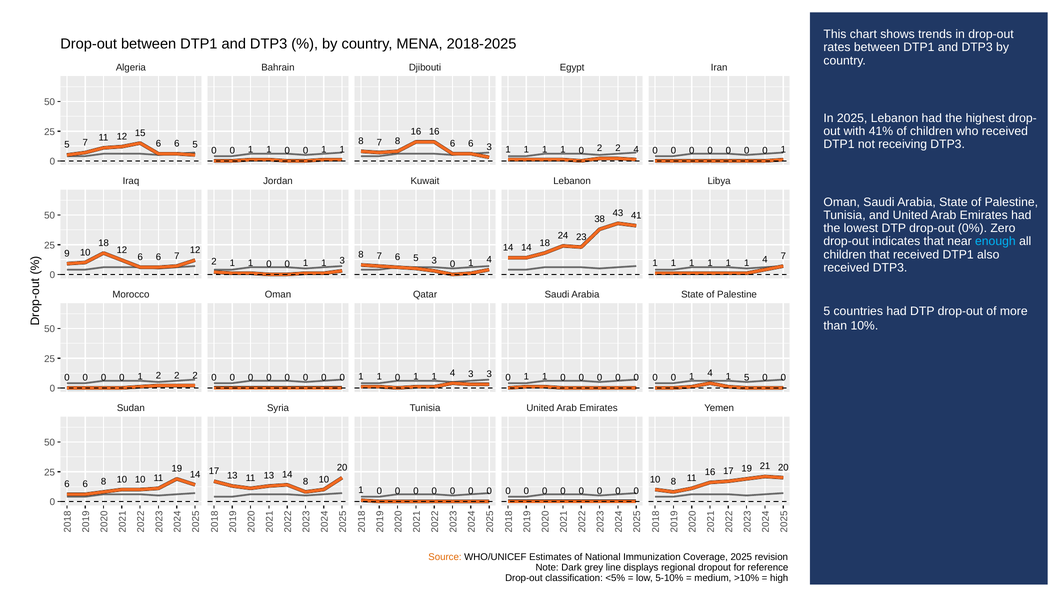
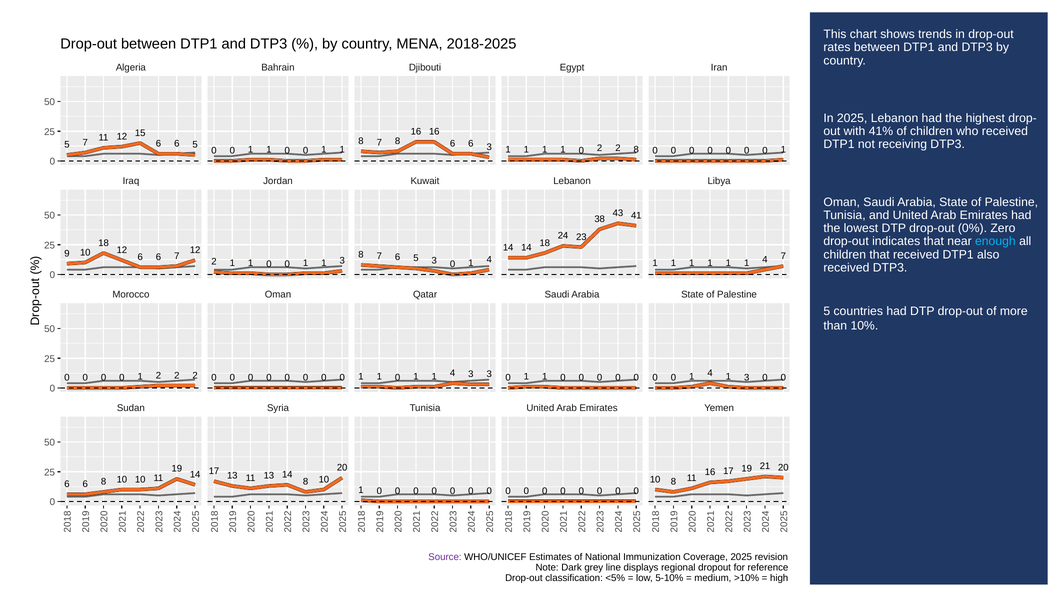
2 2 4: 4 -> 8
4 1 5: 5 -> 3
Source colour: orange -> purple
